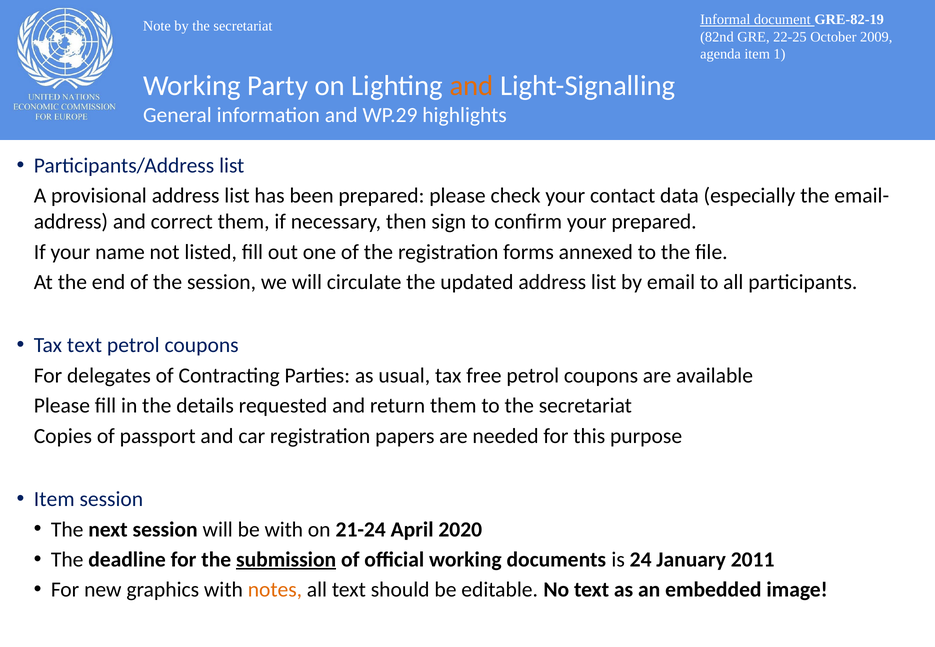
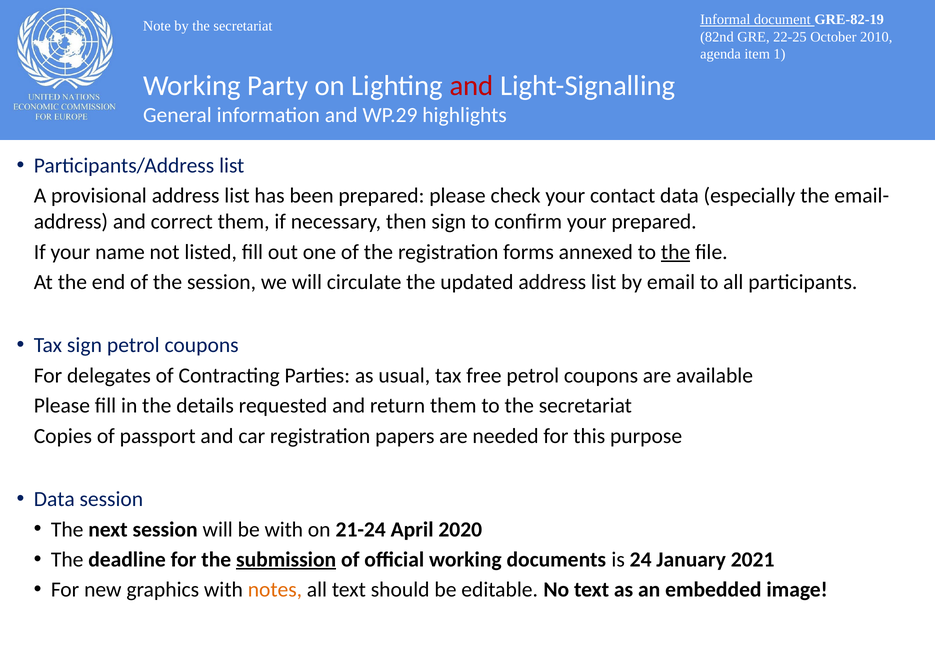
2009: 2009 -> 2010
and at (472, 86) colour: orange -> red
the at (676, 252) underline: none -> present
Tax text: text -> sign
Item at (54, 499): Item -> Data
2011: 2011 -> 2021
